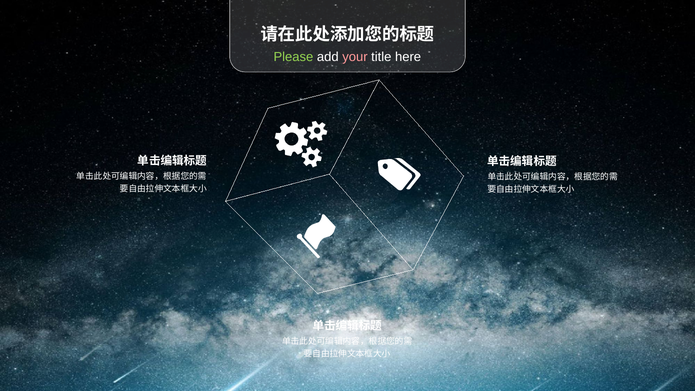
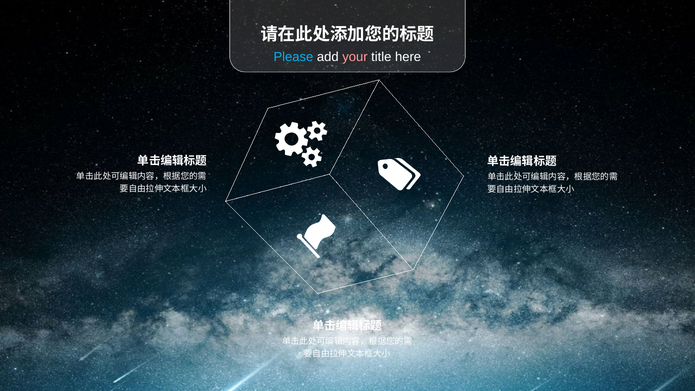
Please colour: light green -> light blue
